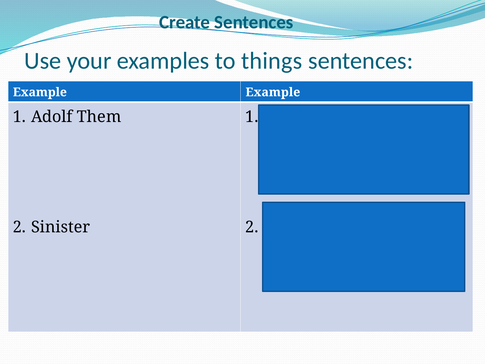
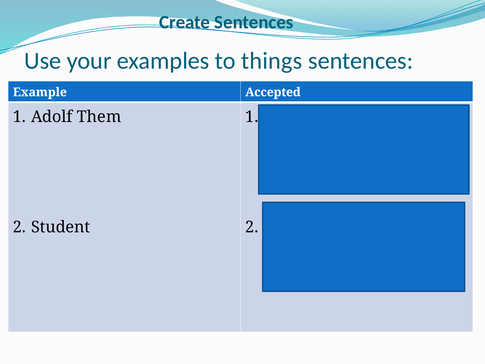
Example Example: Example -> Accepted
Sinister at (61, 227): Sinister -> Student
